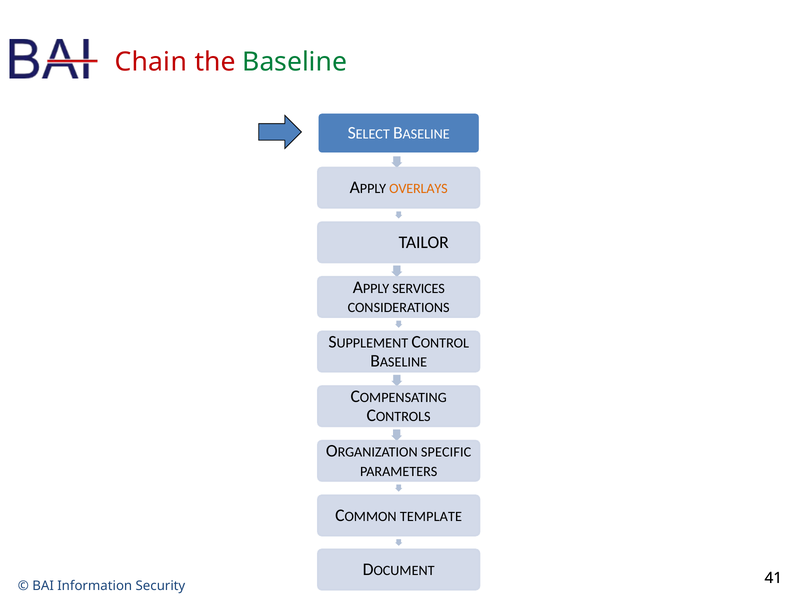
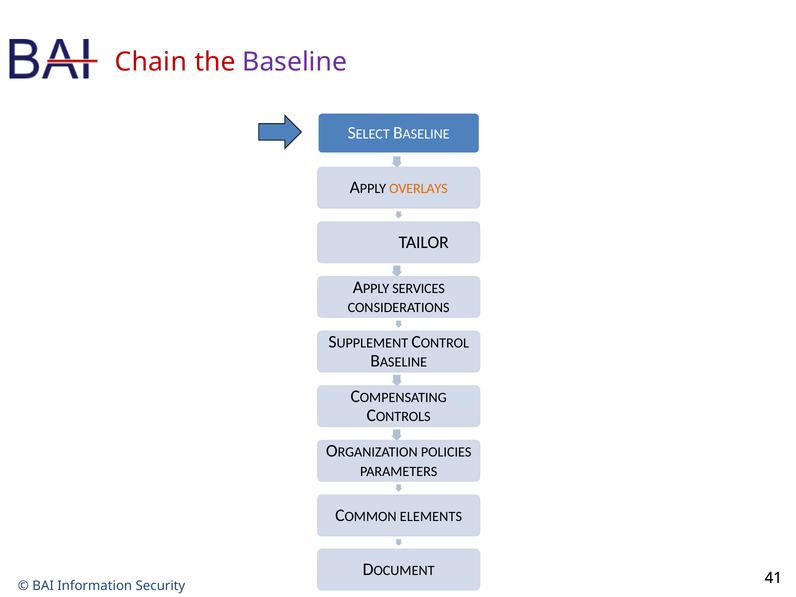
Baseline colour: green -> purple
SPECIFIC: SPECIFIC -> POLICIES
TEMPLATE: TEMPLATE -> ELEMENTS
